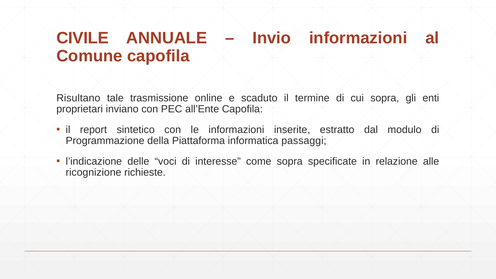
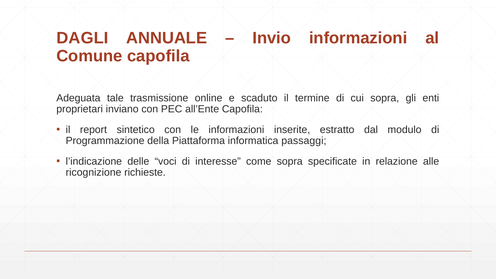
CIVILE: CIVILE -> DAGLI
Risultano: Risultano -> Adeguata
